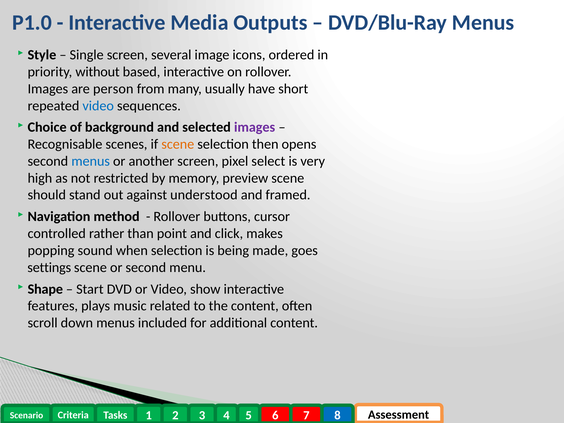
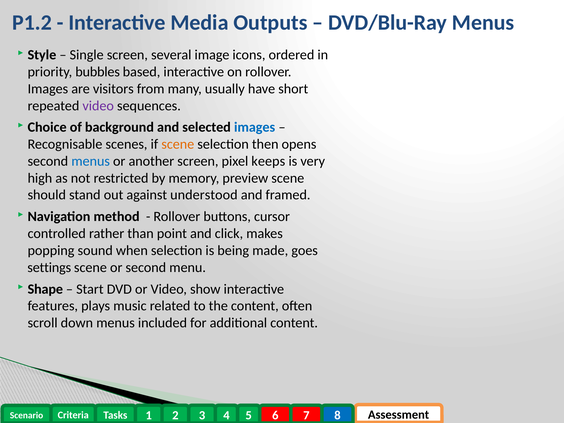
P1.0: P1.0 -> P1.2
without: without -> bubbles
person: person -> visitors
video at (98, 106) colour: blue -> purple
images at (255, 127) colour: purple -> blue
select: select -> keeps
